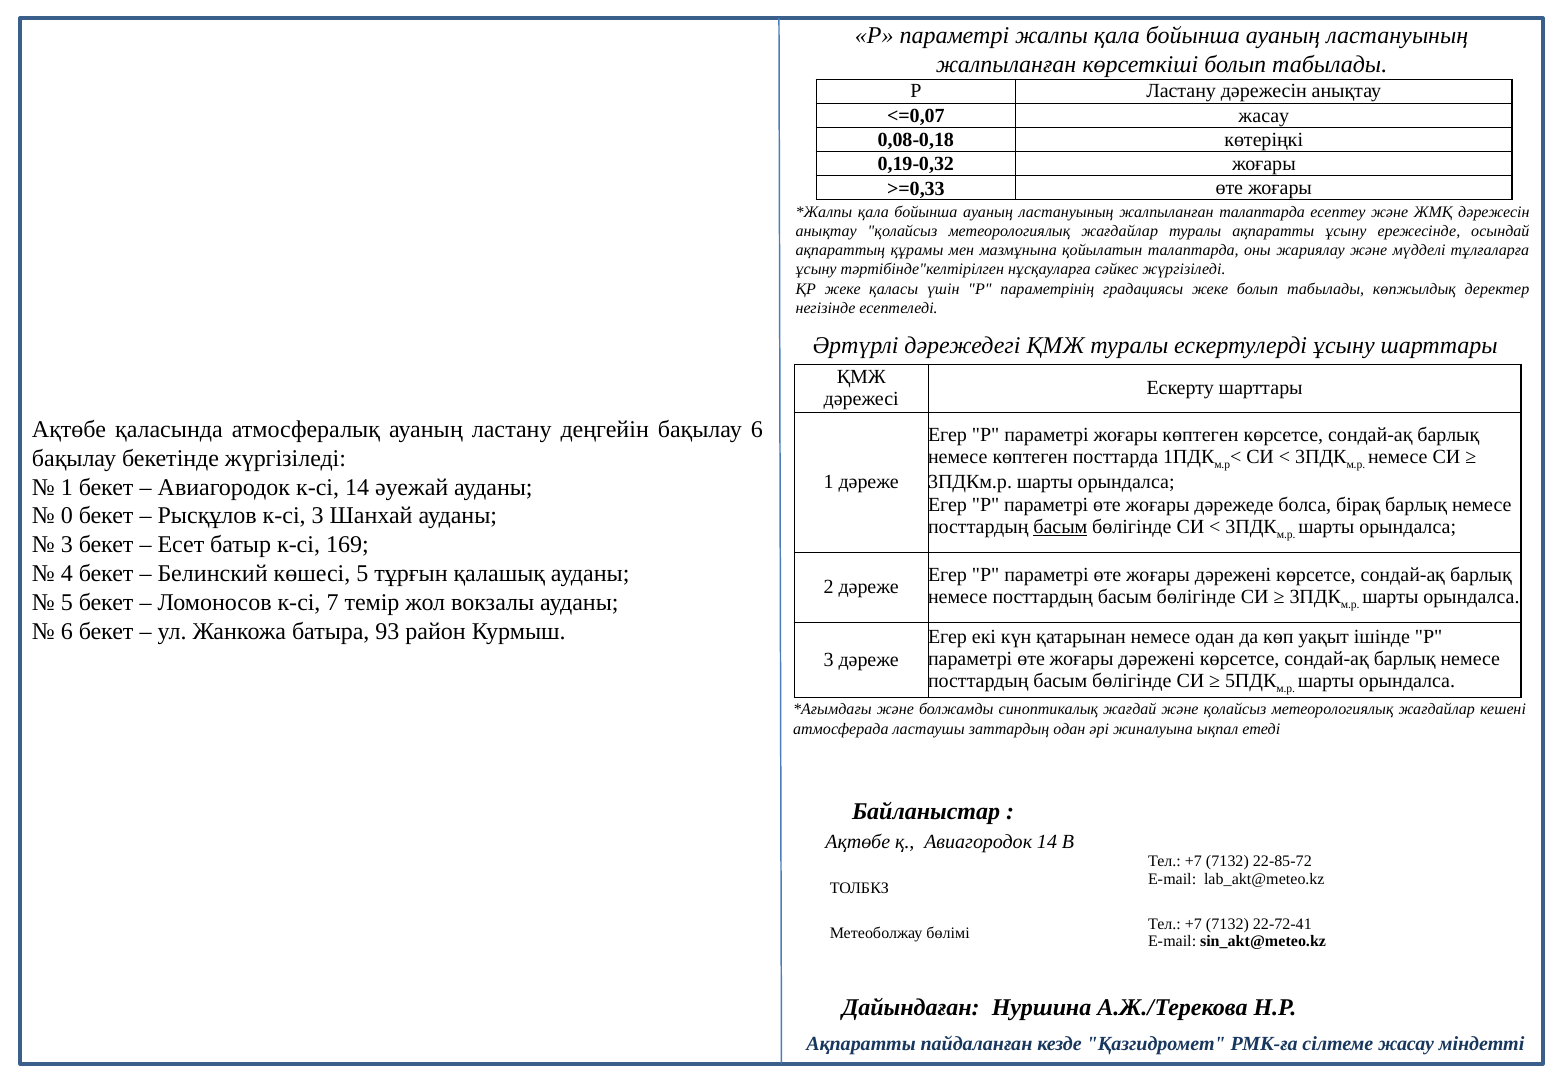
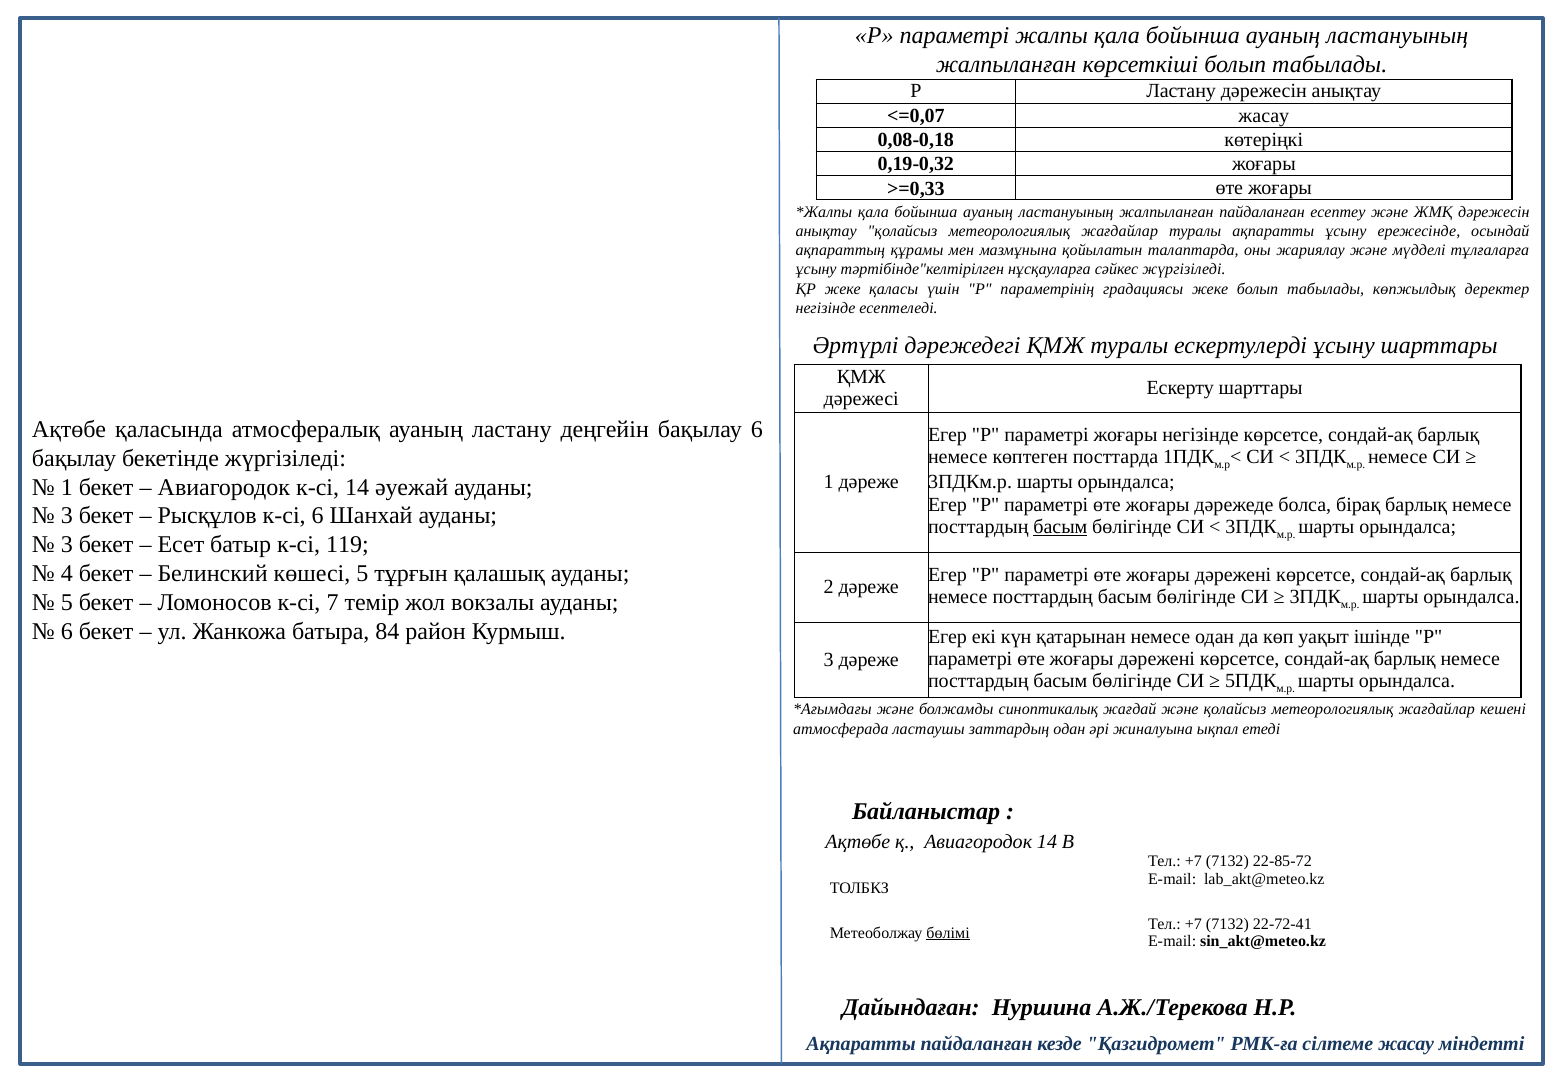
жалпыланған талаптарда: талаптарда -> пайдаланған
жоғары көптеген: көптеген -> негізінде
0 at (67, 516): 0 -> 3
к-сі 3: 3 -> 6
169: 169 -> 119
93: 93 -> 84
бөлімі underline: none -> present
